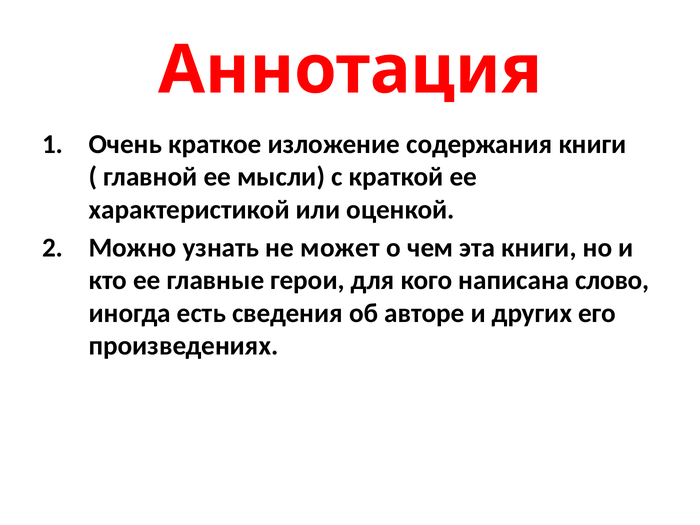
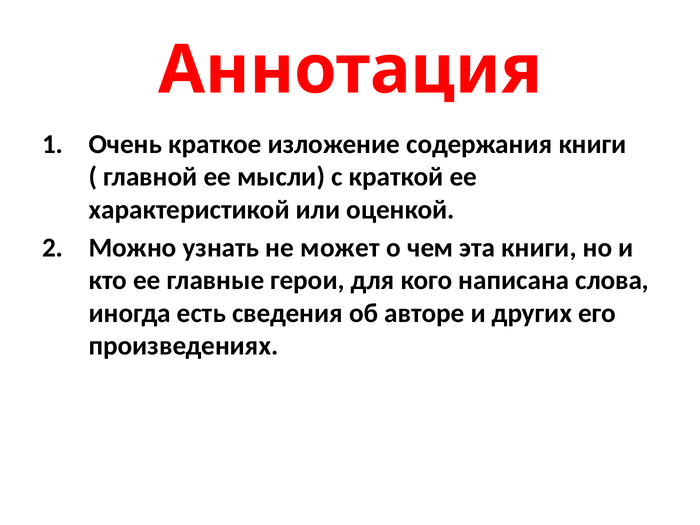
слово: слово -> слова
